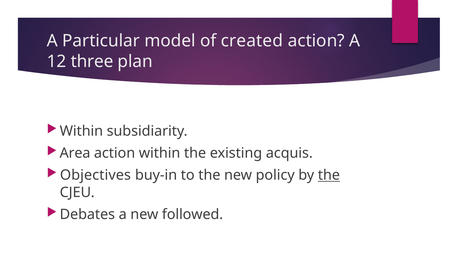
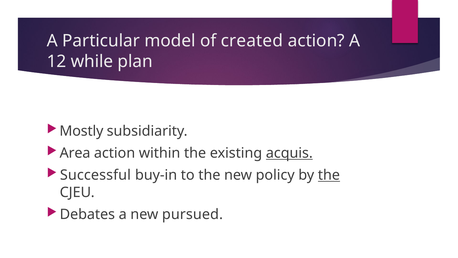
three: three -> while
Within at (81, 131): Within -> Mostly
acquis underline: none -> present
Objectives: Objectives -> Successful
followed: followed -> pursued
